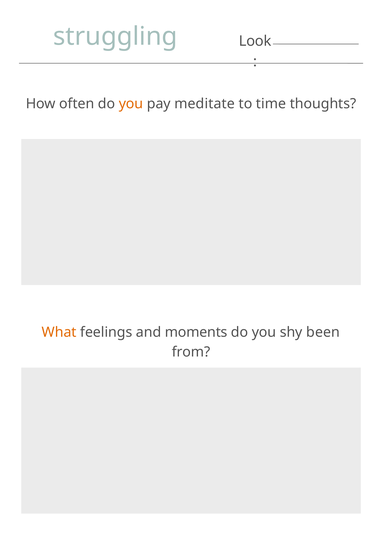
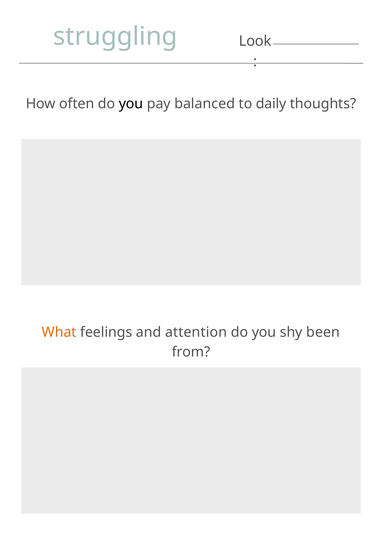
you at (131, 104) colour: orange -> black
meditate: meditate -> balanced
time: time -> daily
moments: moments -> attention
